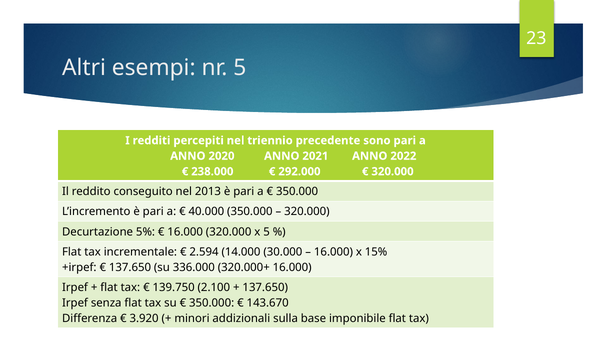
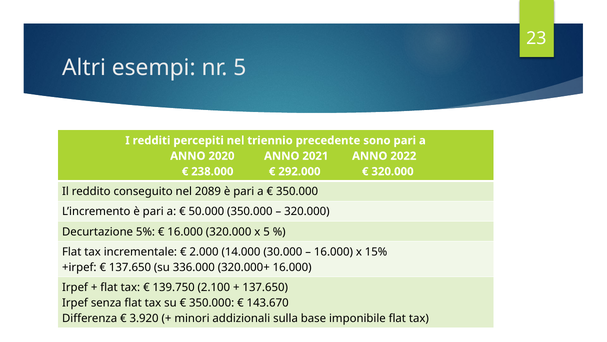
2013: 2013 -> 2089
40.000: 40.000 -> 50.000
2.594: 2.594 -> 2.000
